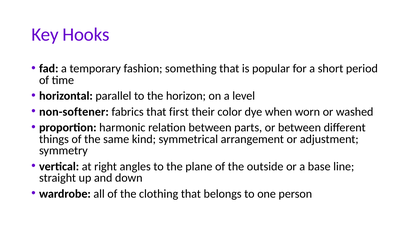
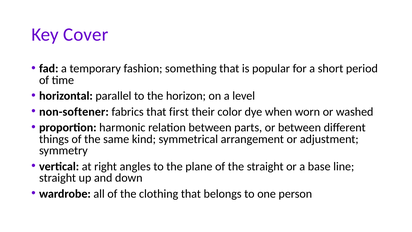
Hooks: Hooks -> Cover
the outside: outside -> straight
